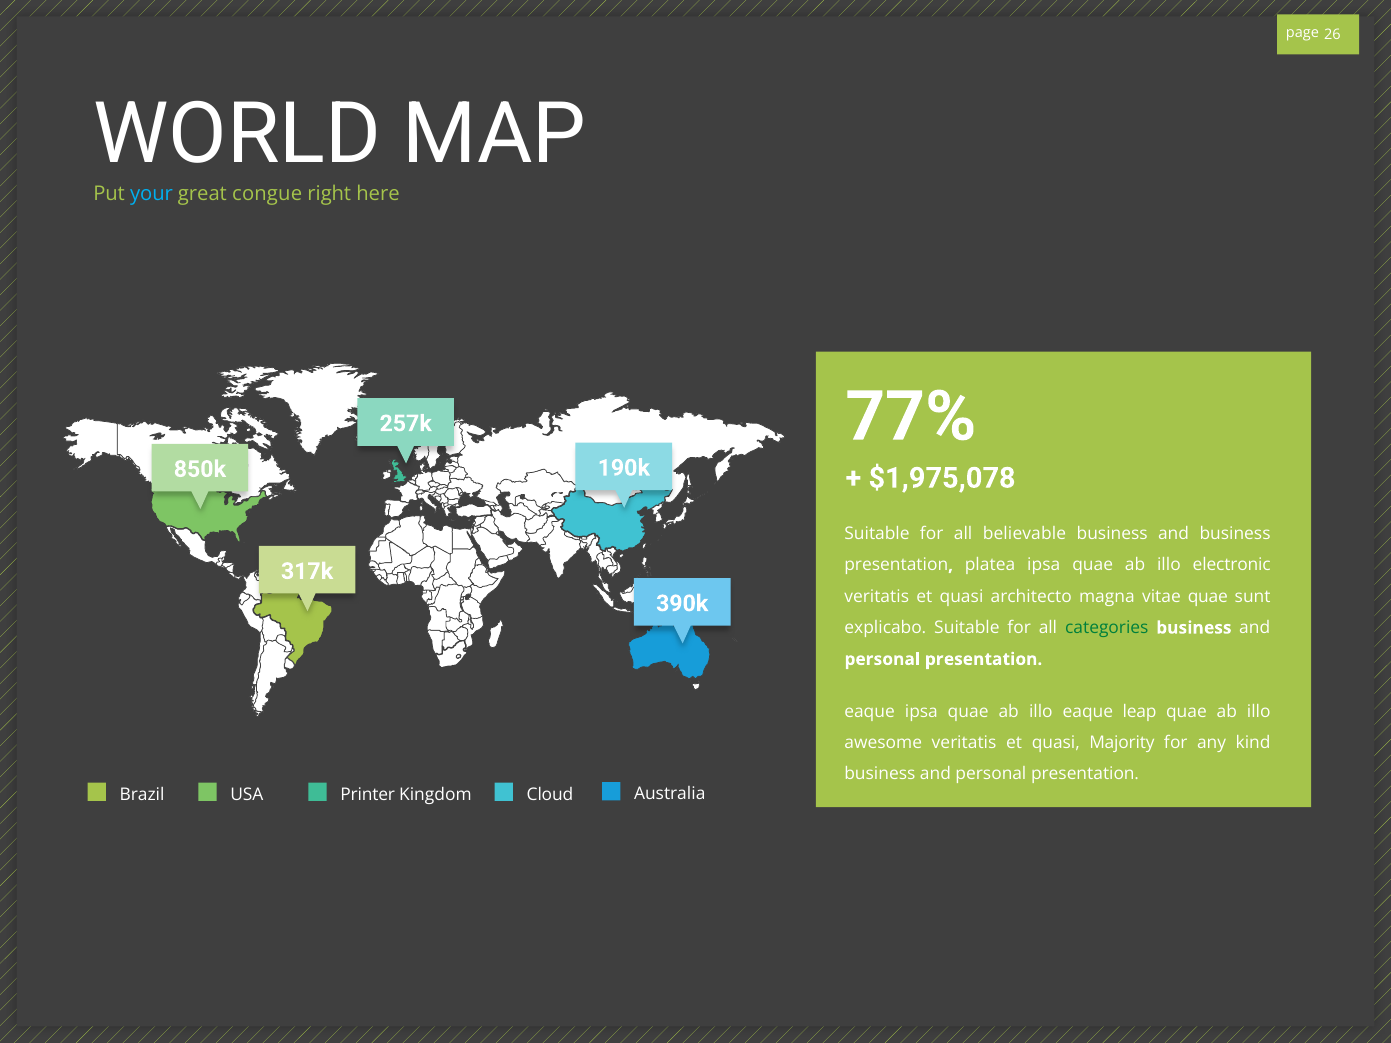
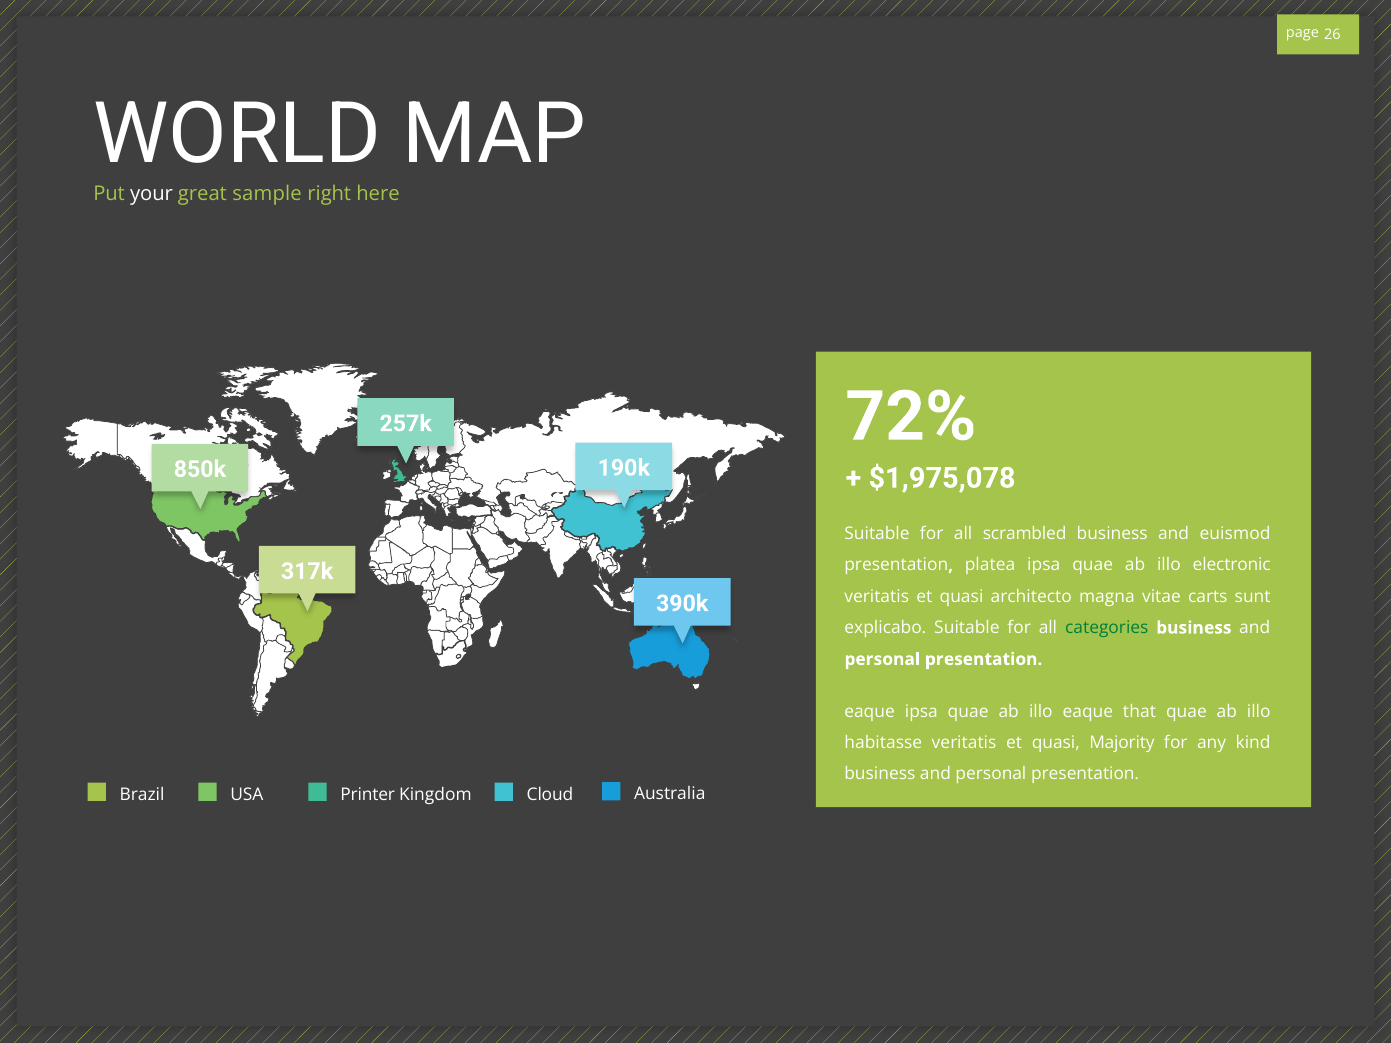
your colour: light blue -> white
congue: congue -> sample
77%: 77% -> 72%
believable: believable -> scrambled
and business: business -> euismod
vitae quae: quae -> carts
leap: leap -> that
awesome: awesome -> habitasse
